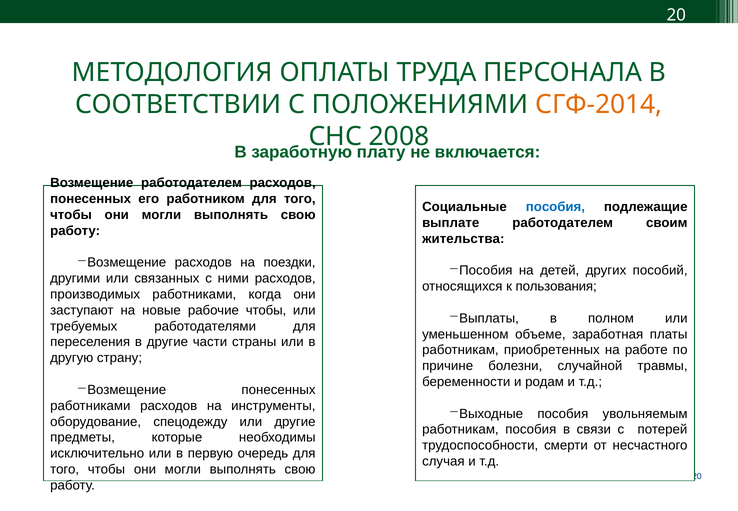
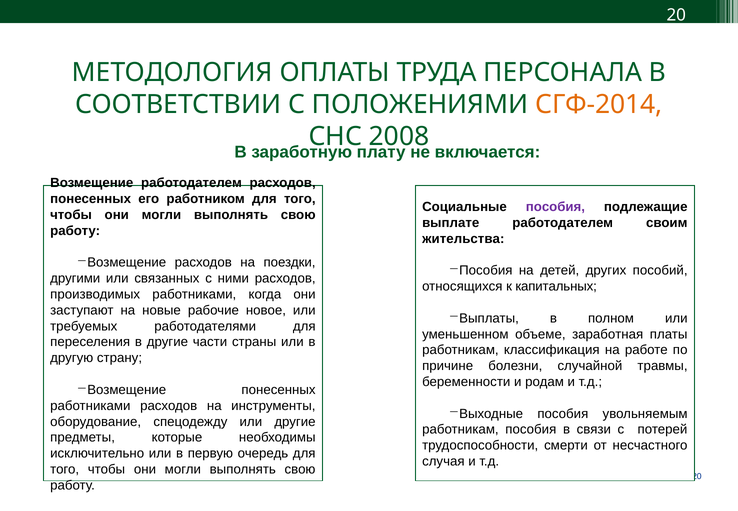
пособия at (555, 207) colour: blue -> purple
пользования: пользования -> капитальных
рабочие чтобы: чтобы -> новое
приобретенных: приобретенных -> классификация
